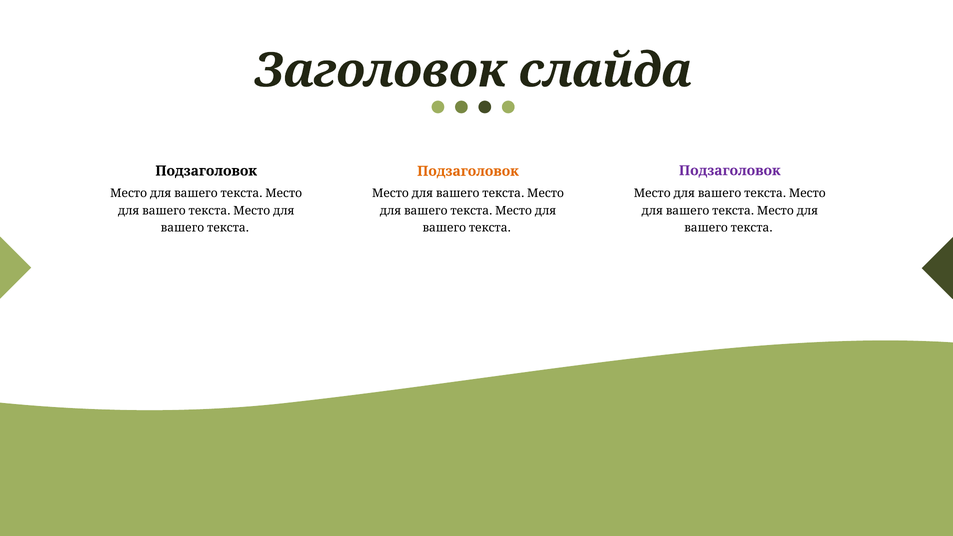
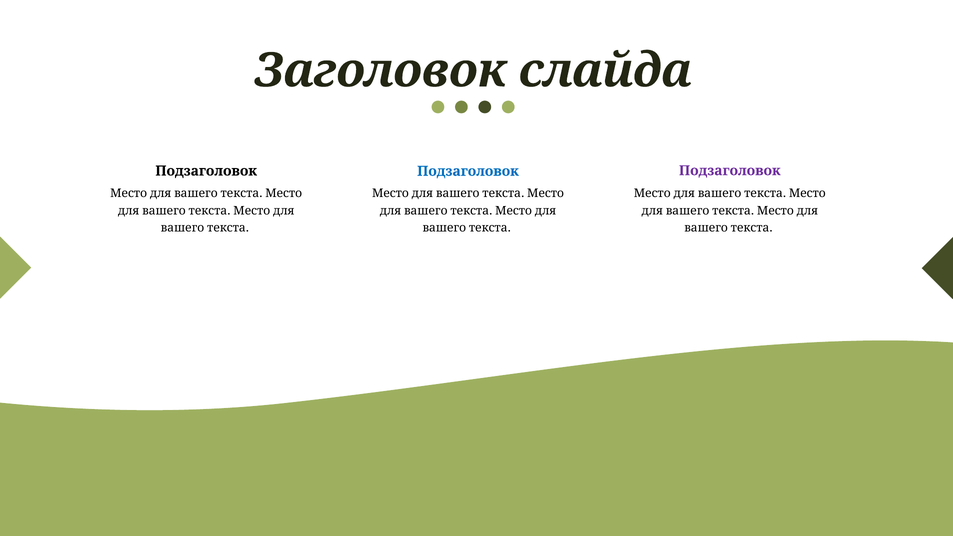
Подзаголовок at (468, 171) colour: orange -> blue
